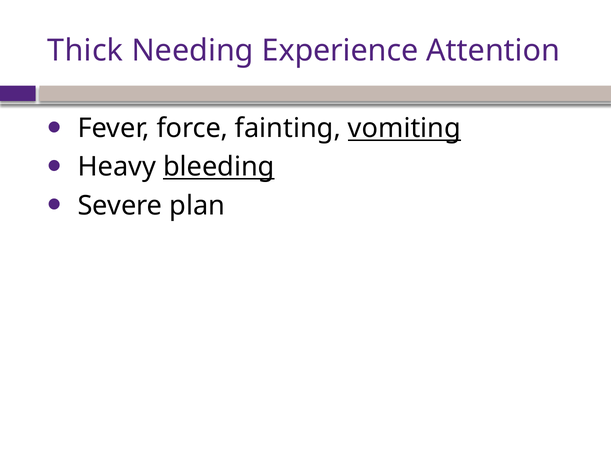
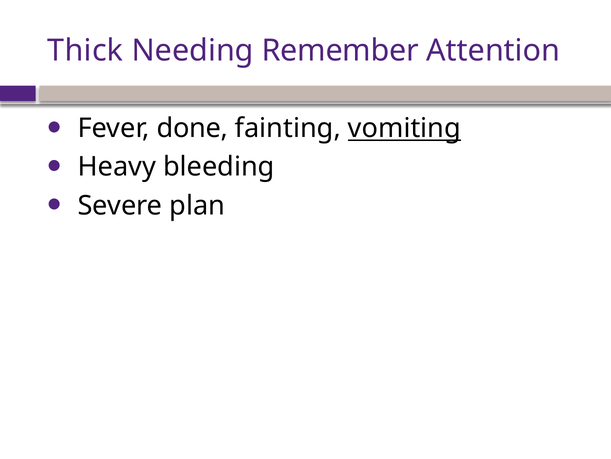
Experience: Experience -> Remember
force: force -> done
bleeding underline: present -> none
